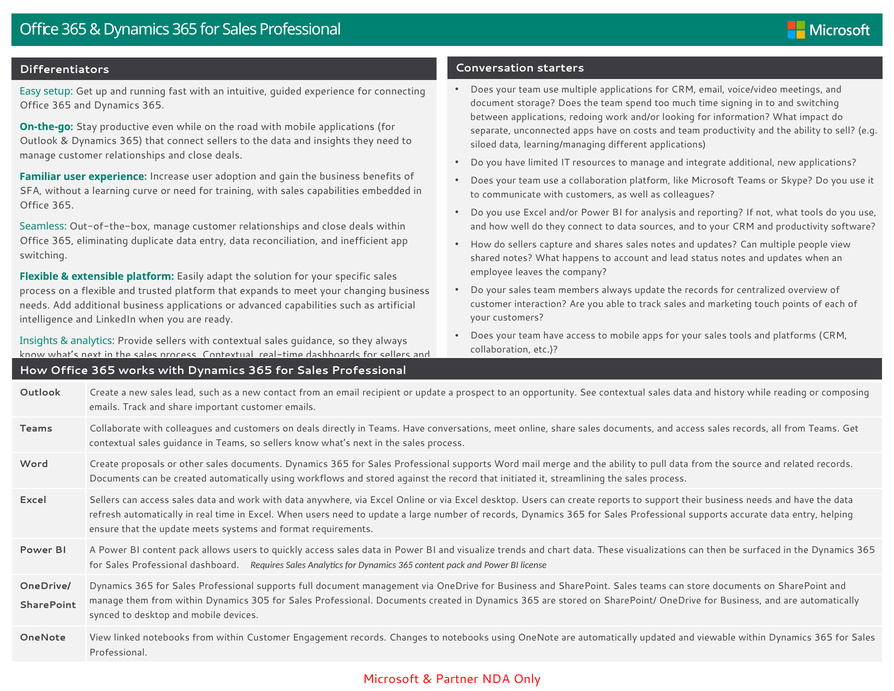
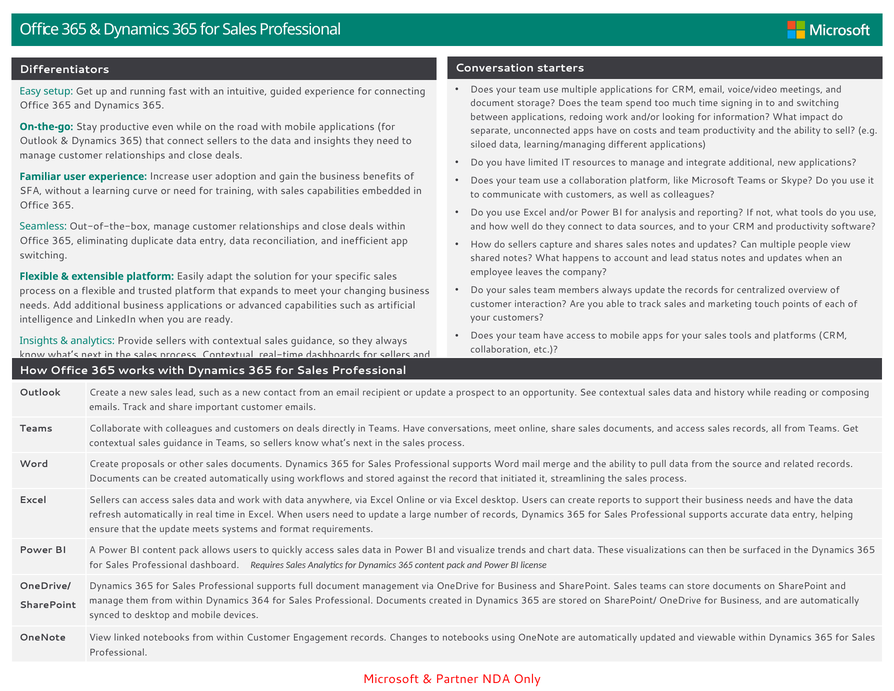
305: 305 -> 364
